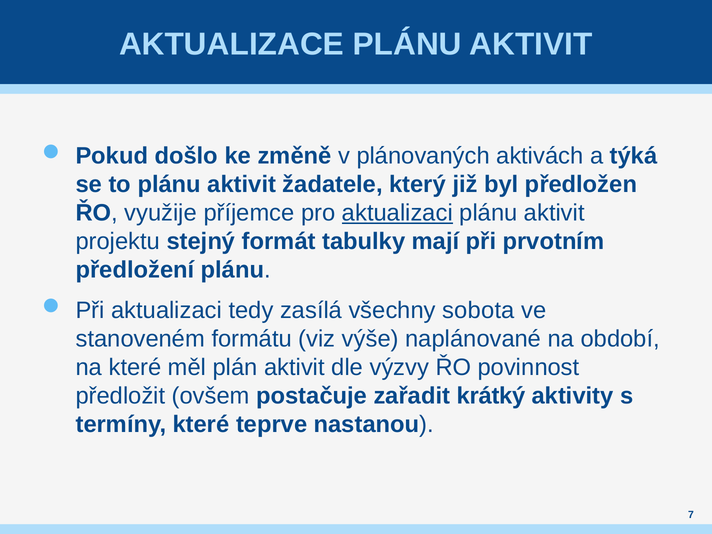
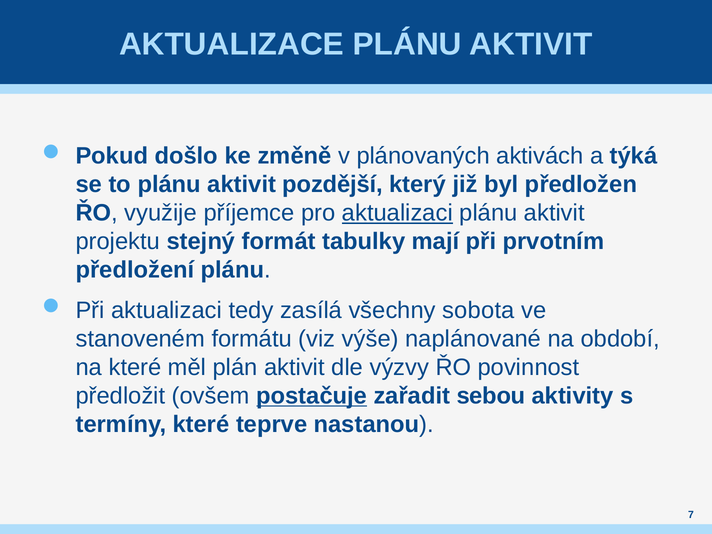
žadatele: žadatele -> pozdější
postačuje underline: none -> present
krátký: krátký -> sebou
